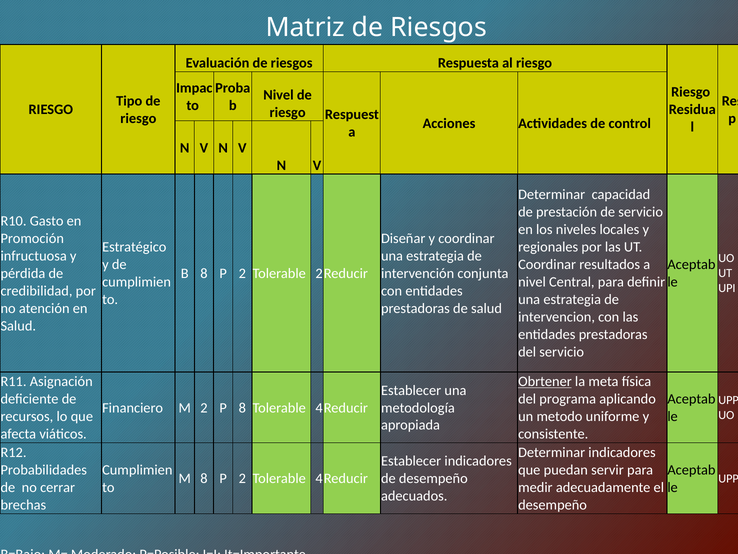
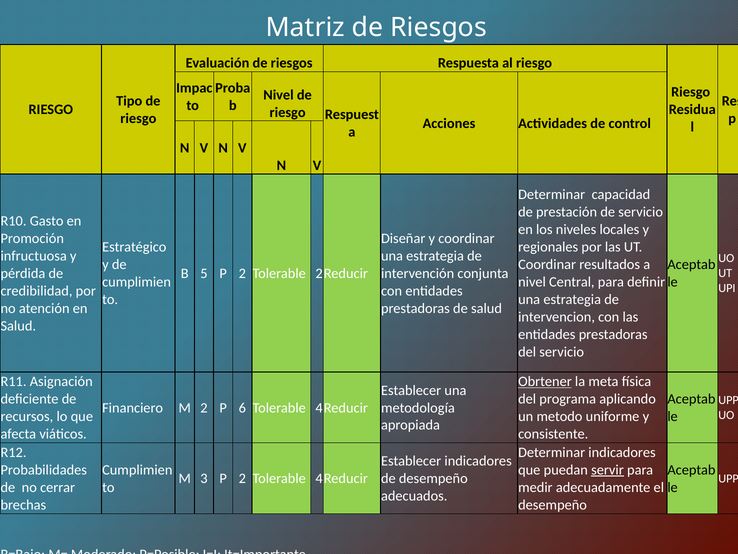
B 8: 8 -> 5
P 8: 8 -> 6
servir underline: none -> present
M 8: 8 -> 3
